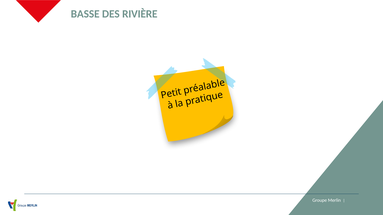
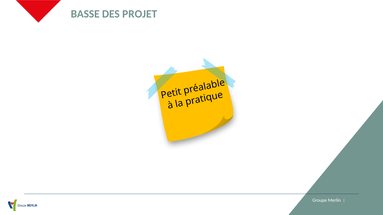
RIVIÈRE: RIVIÈRE -> PROJET
